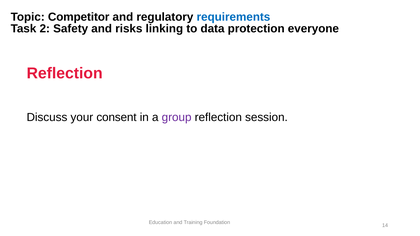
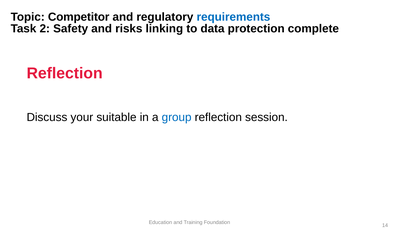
everyone: everyone -> complete
consent: consent -> suitable
group colour: purple -> blue
